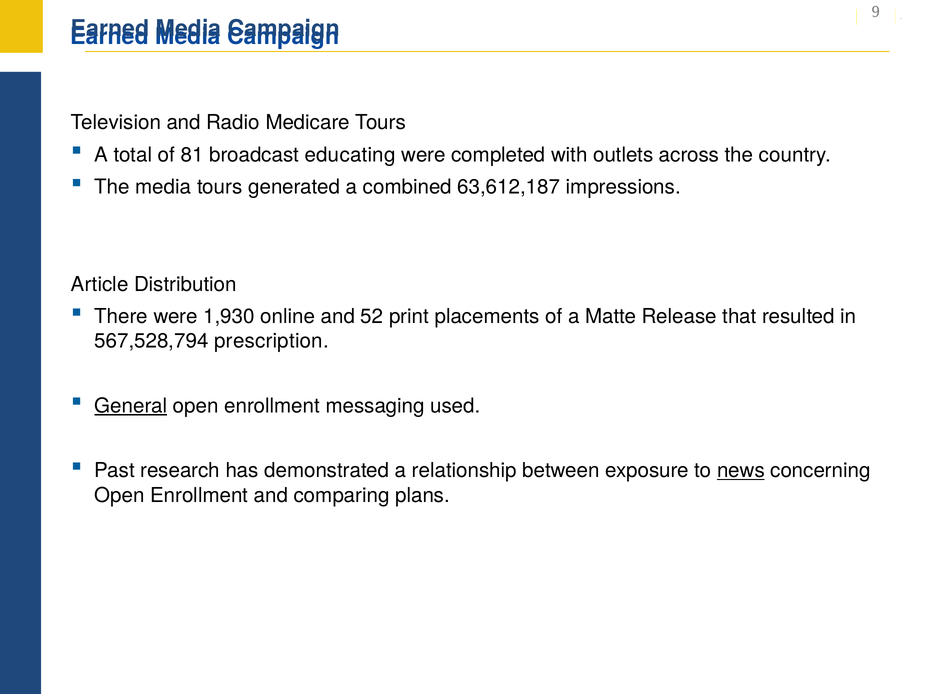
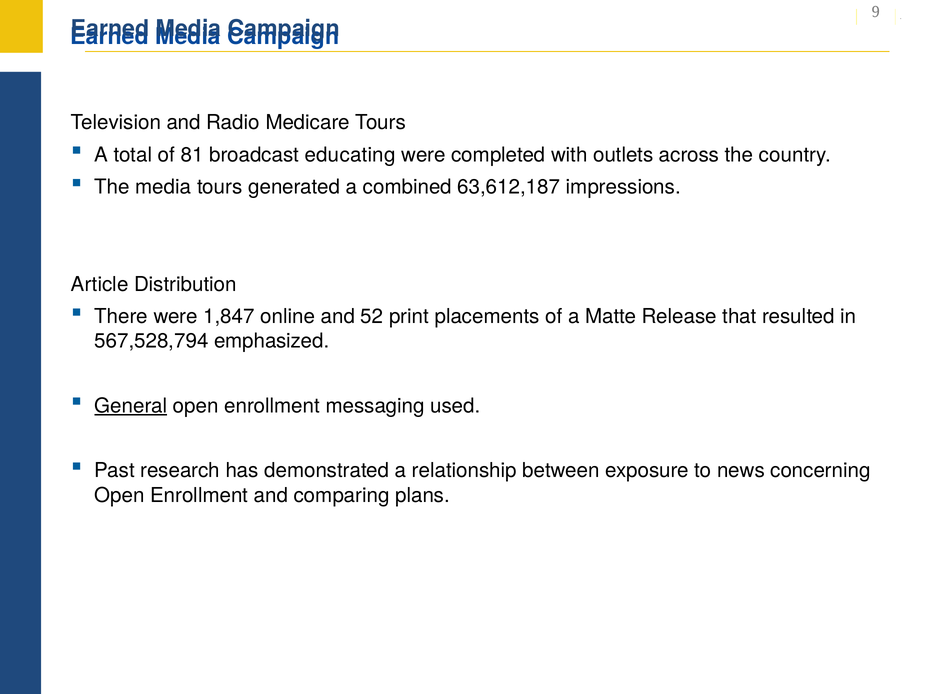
1,930: 1,930 -> 1,847
prescription: prescription -> emphasized
news underline: present -> none
